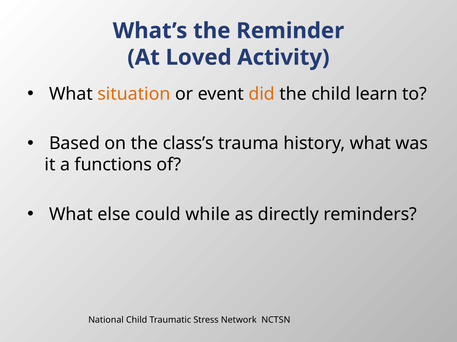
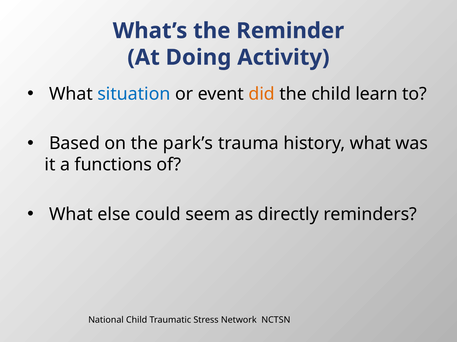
Loved: Loved -> Doing
situation colour: orange -> blue
class’s: class’s -> park’s
while: while -> seem
